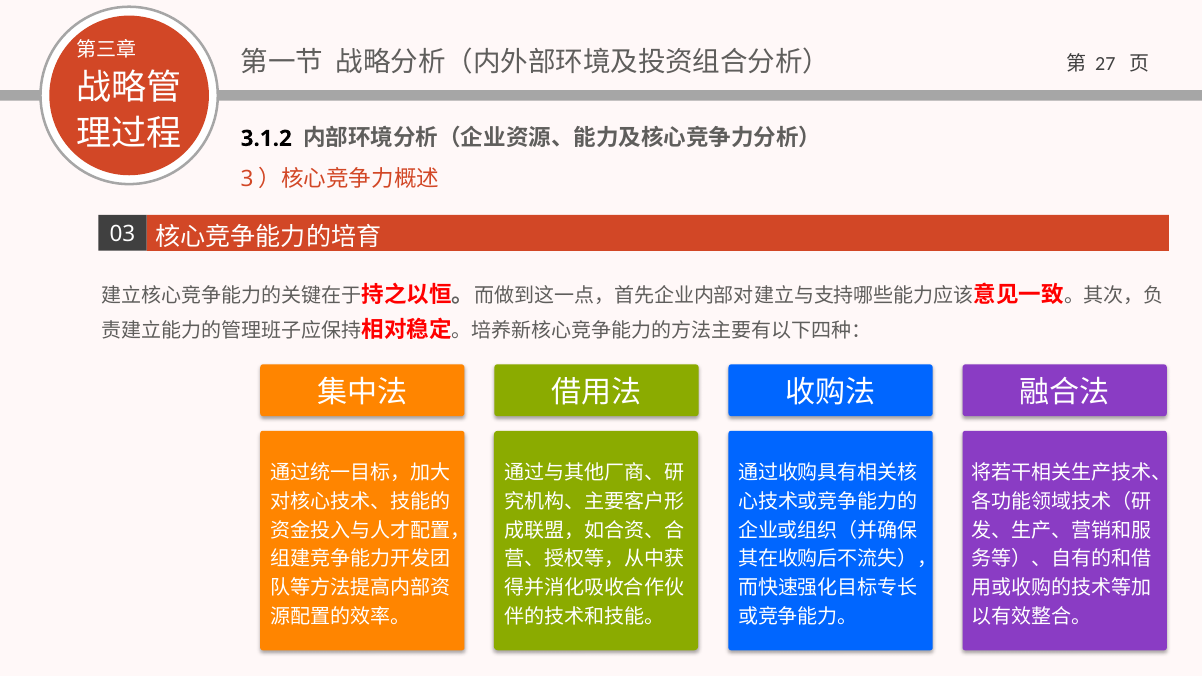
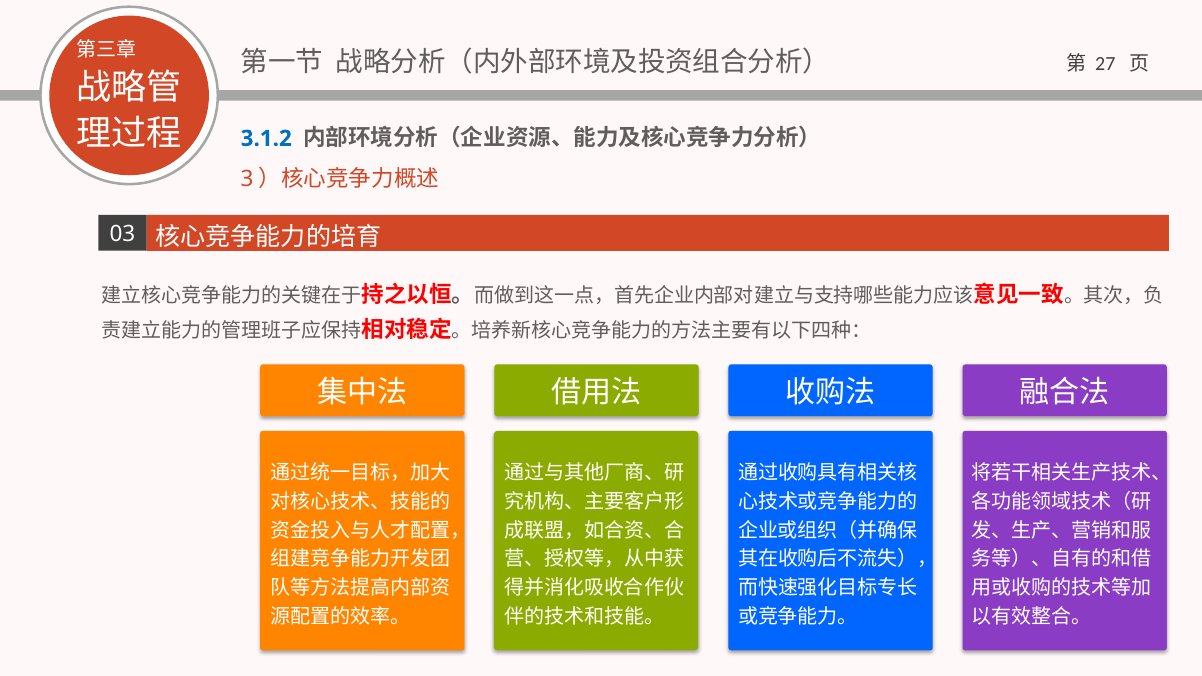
3.1.2 colour: black -> blue
